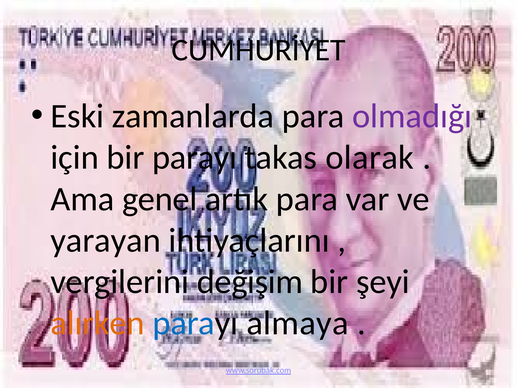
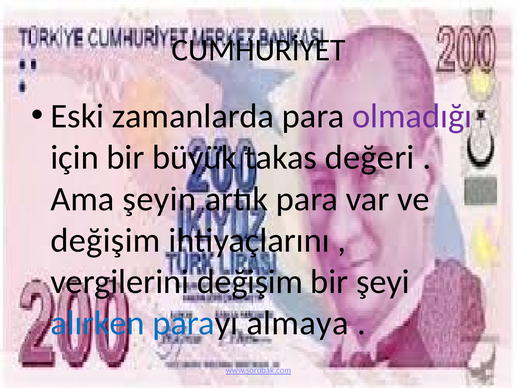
bir parayı: parayı -> büyük
olarak: olarak -> değeri
genel: genel -> şeyin
yarayan at (106, 240): yarayan -> değişim
alırken colour: orange -> blue
